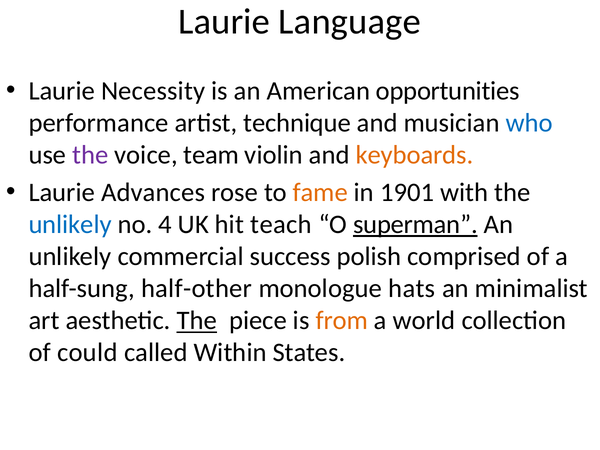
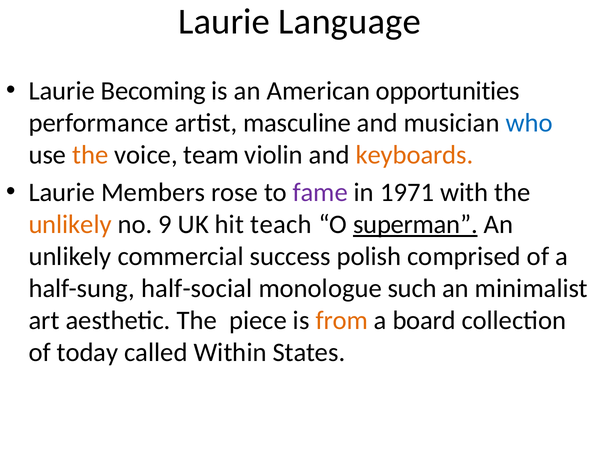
Necessity: Necessity -> Becoming
technique: technique -> masculine
the at (90, 155) colour: purple -> orange
Advances: Advances -> Members
fame colour: orange -> purple
1901: 1901 -> 1971
unlikely at (70, 224) colour: blue -> orange
4: 4 -> 9
half-other: half-other -> half-social
hats: hats -> such
The at (197, 321) underline: present -> none
world: world -> board
could: could -> today
